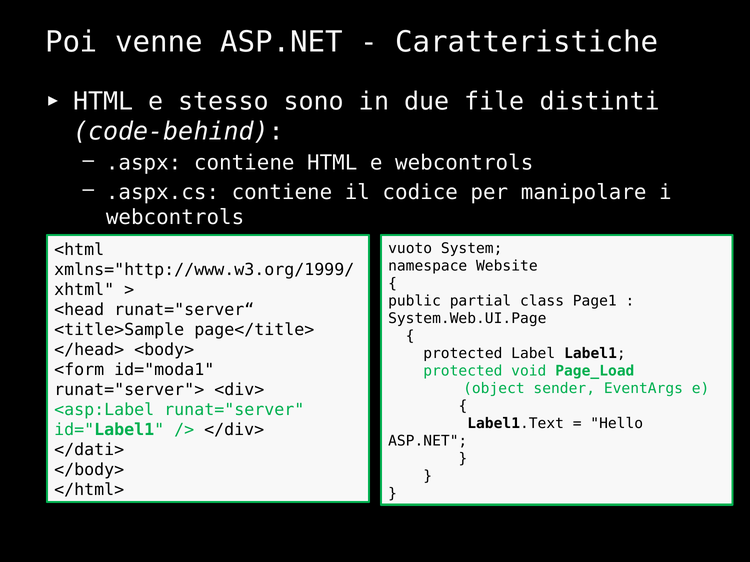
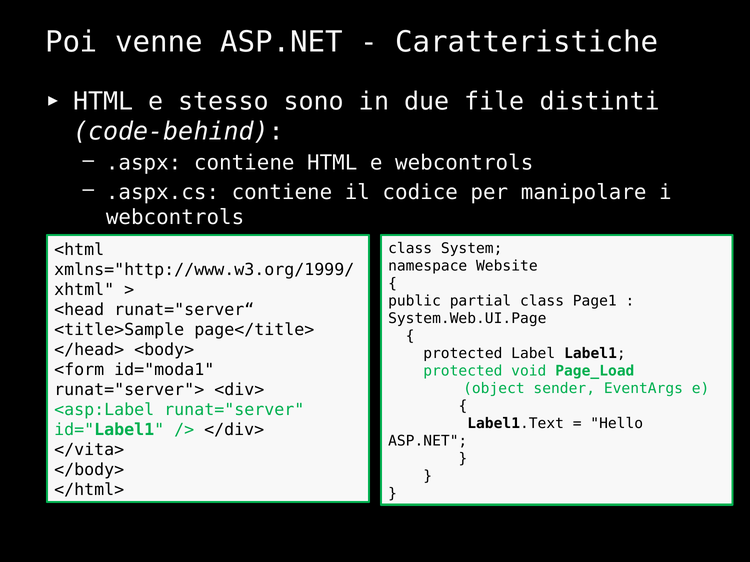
vuoto at (410, 249): vuoto -> class
</dati>: </dati> -> </vita>
